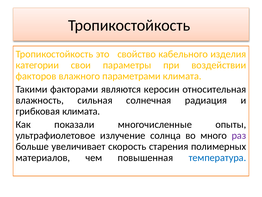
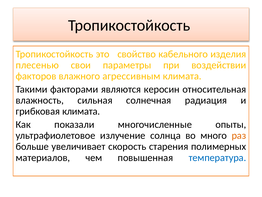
категории: категории -> плесенью
параметрами: параметрами -> агрессивным
раз colour: purple -> orange
